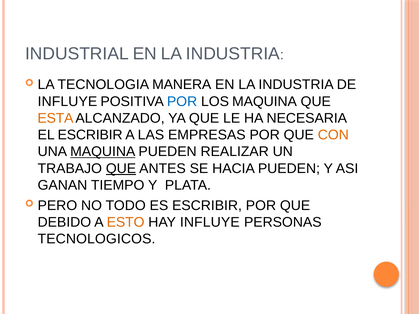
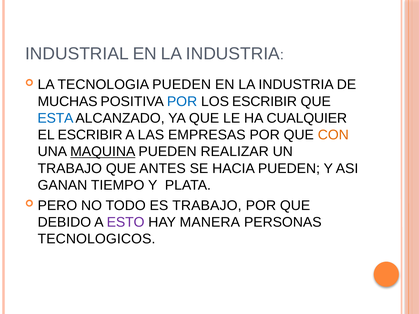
TECNOLOGIA MANERA: MANERA -> PUEDEN
INFLUYE at (67, 102): INFLUYE -> MUCHAS
LOS MAQUINA: MAQUINA -> ESCRIBIR
ESTA colour: orange -> blue
NECESARIA: NECESARIA -> CUALQUIER
QUE at (121, 169) underline: present -> none
ES ESCRIBIR: ESCRIBIR -> TRABAJO
ESTO colour: orange -> purple
HAY INFLUYE: INFLUYE -> MANERA
